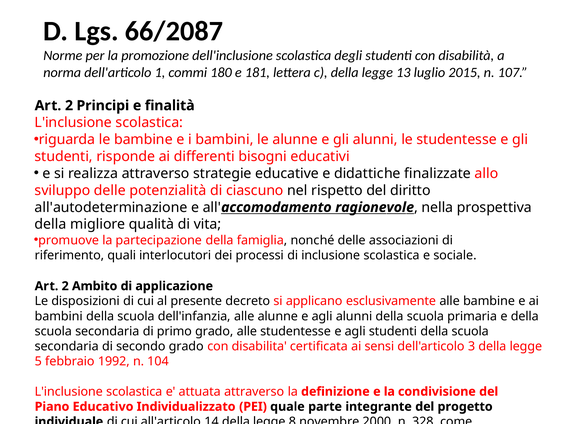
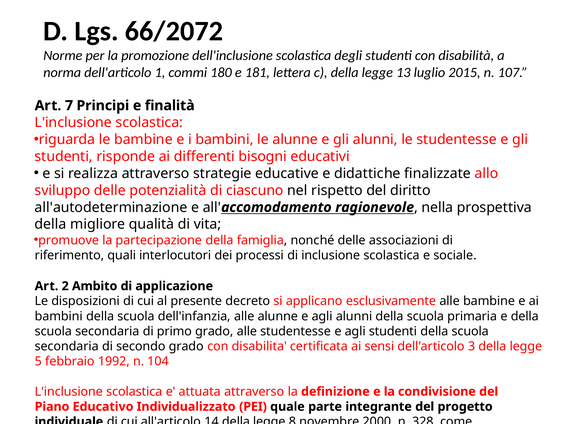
66/2087: 66/2087 -> 66/2072
2 at (69, 106): 2 -> 7
